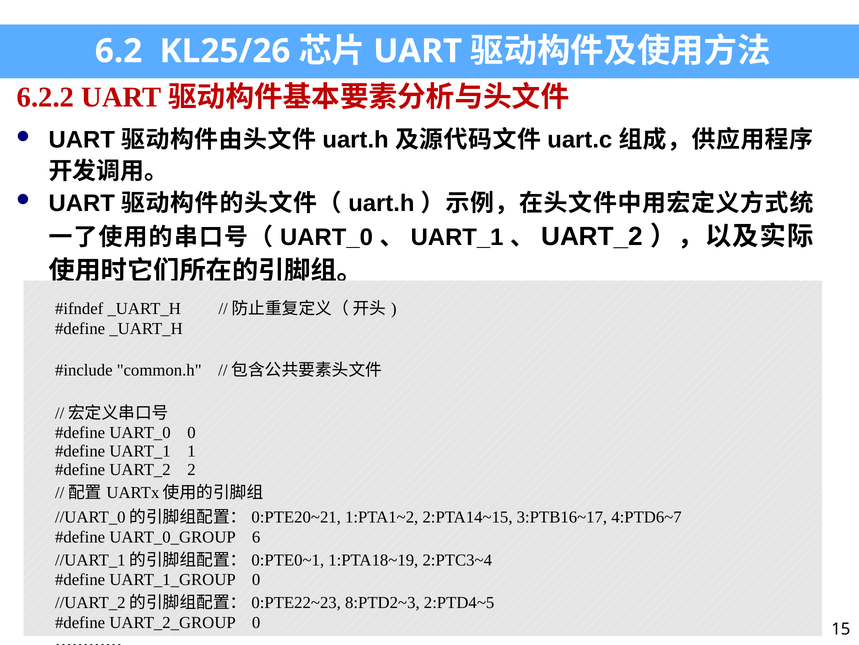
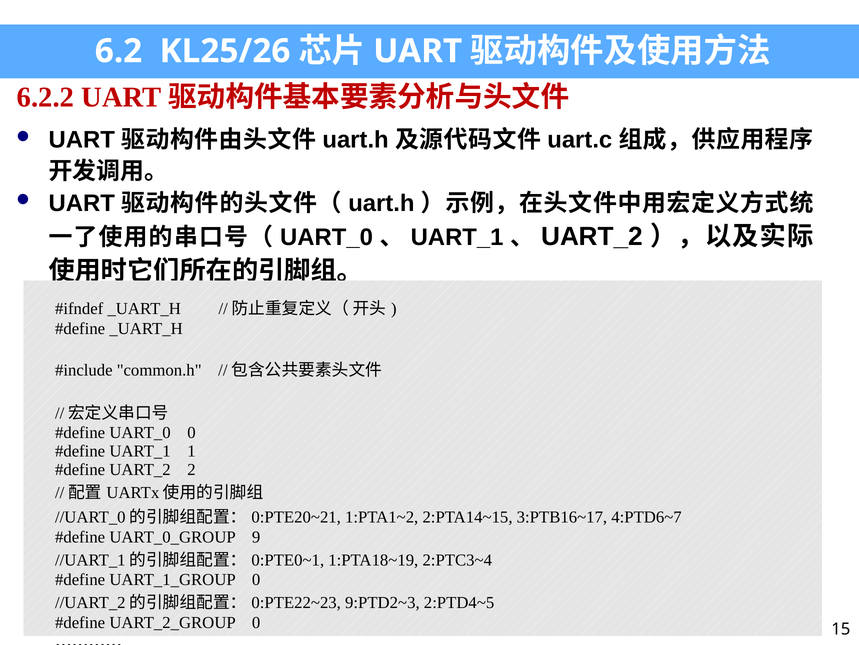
6: 6 -> 9
8:PTD2~3: 8:PTD2~3 -> 9:PTD2~3
